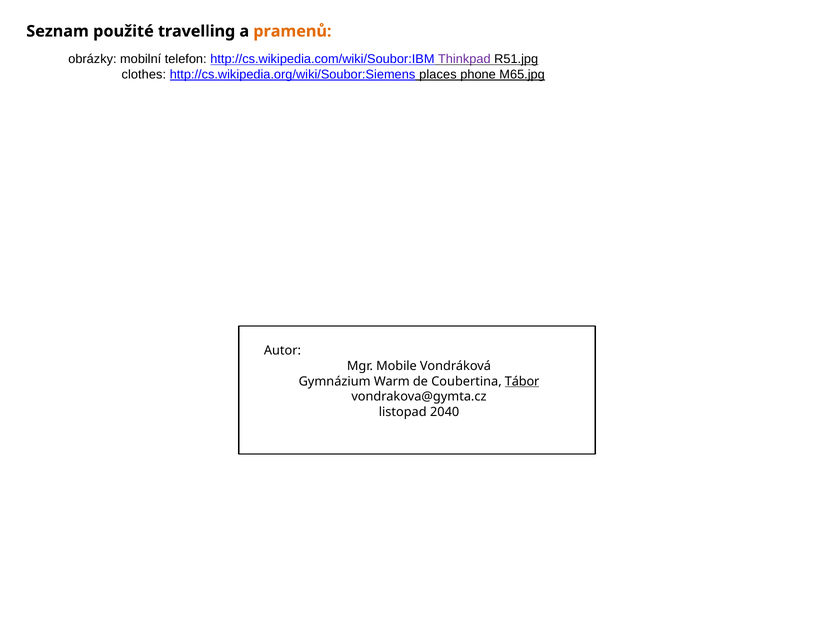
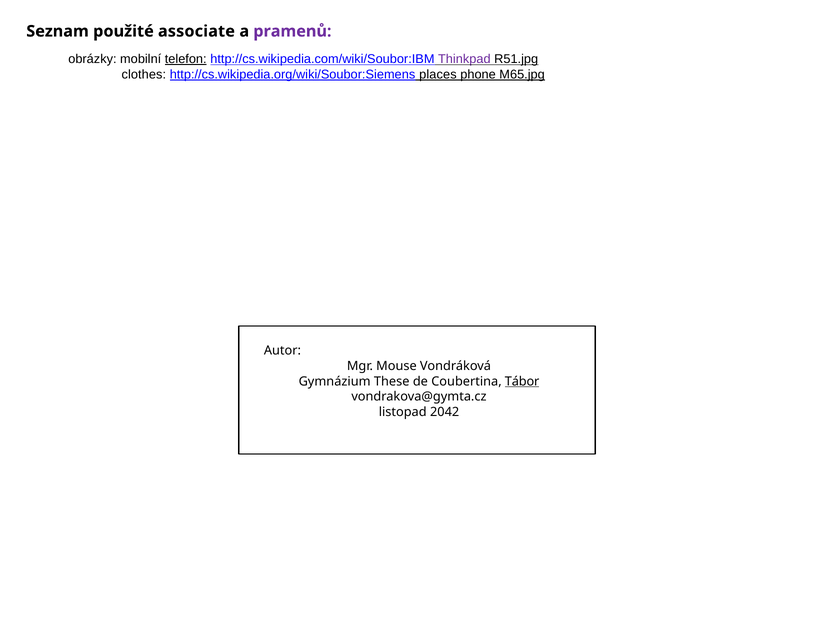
travelling: travelling -> associate
pramenů colour: orange -> purple
telefon underline: none -> present
Mobile: Mobile -> Mouse
Warm: Warm -> These
2040: 2040 -> 2042
